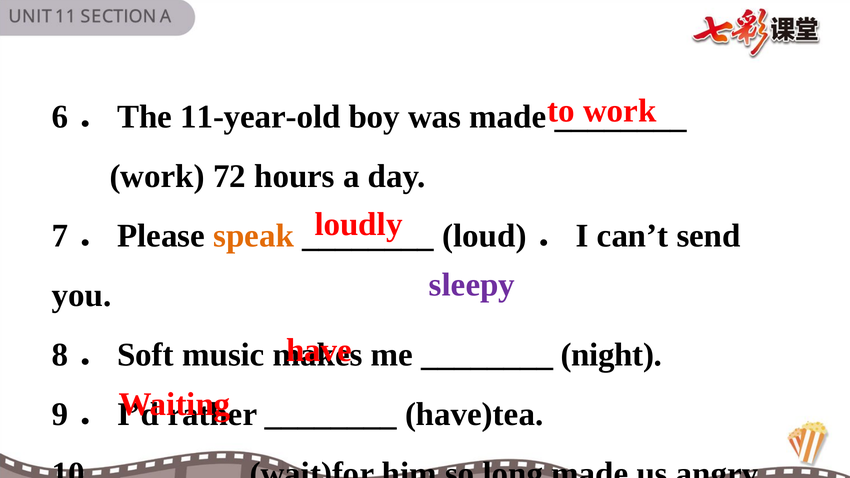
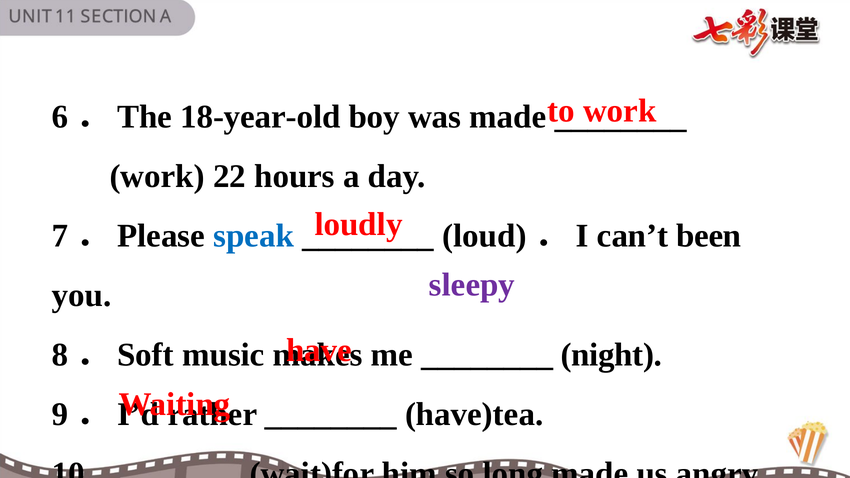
11-year-old: 11-year-old -> 18-year-old
72: 72 -> 22
speak colour: orange -> blue
send: send -> been
